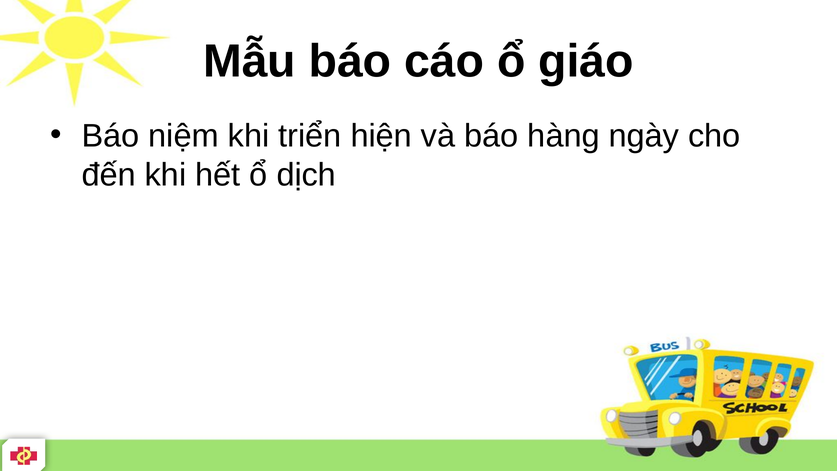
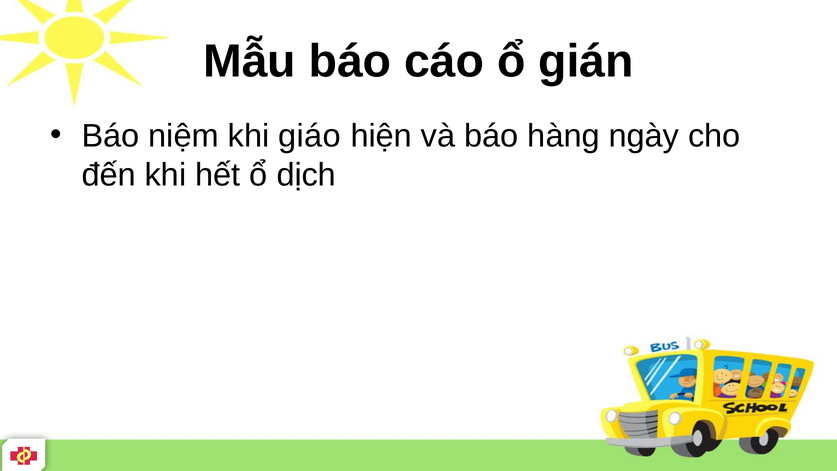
giáo: giáo -> gián
triển: triển -> giáo
